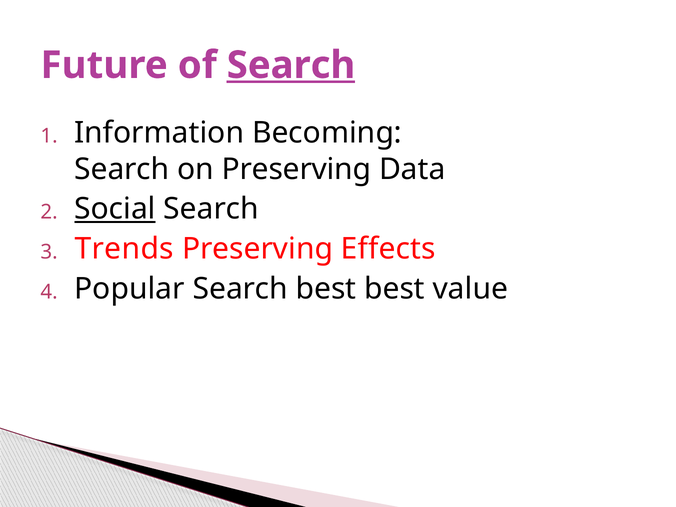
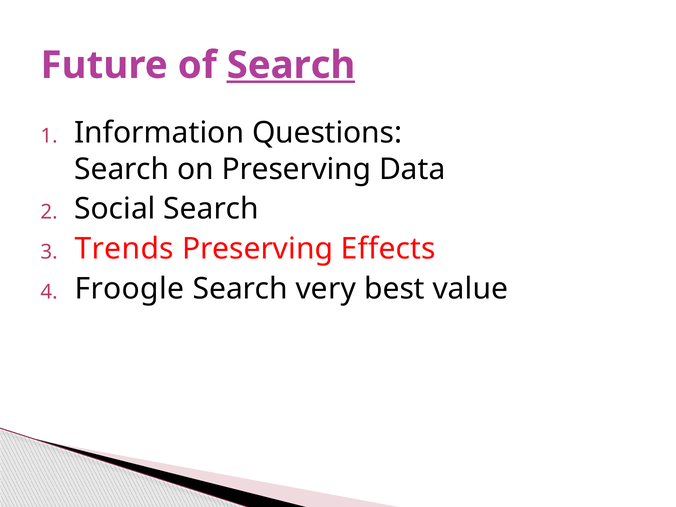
Becoming: Becoming -> Questions
Social underline: present -> none
Popular: Popular -> Froogle
Search best: best -> very
